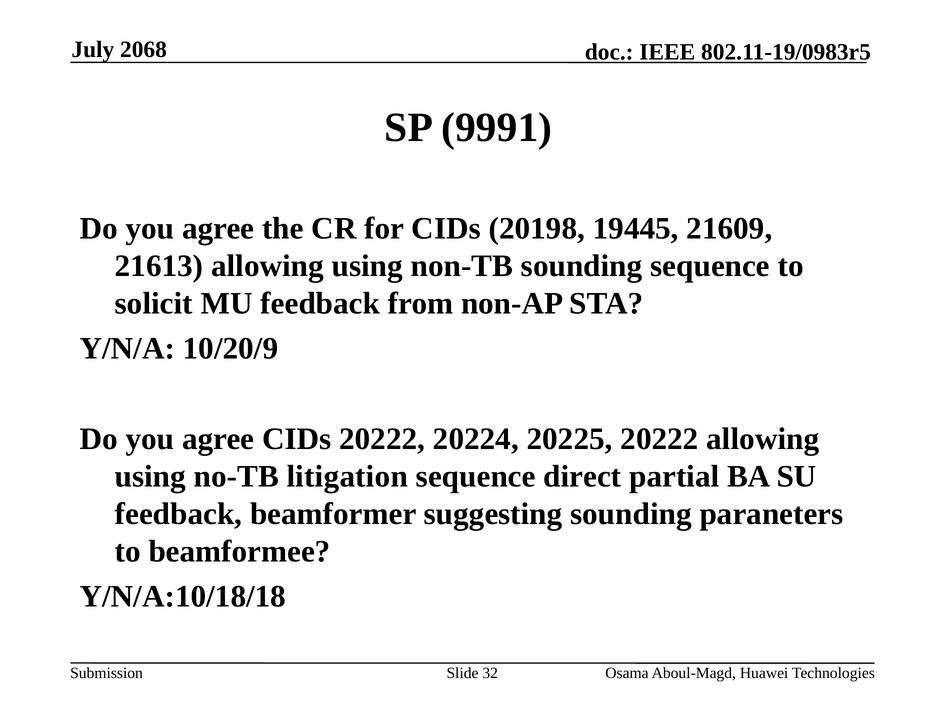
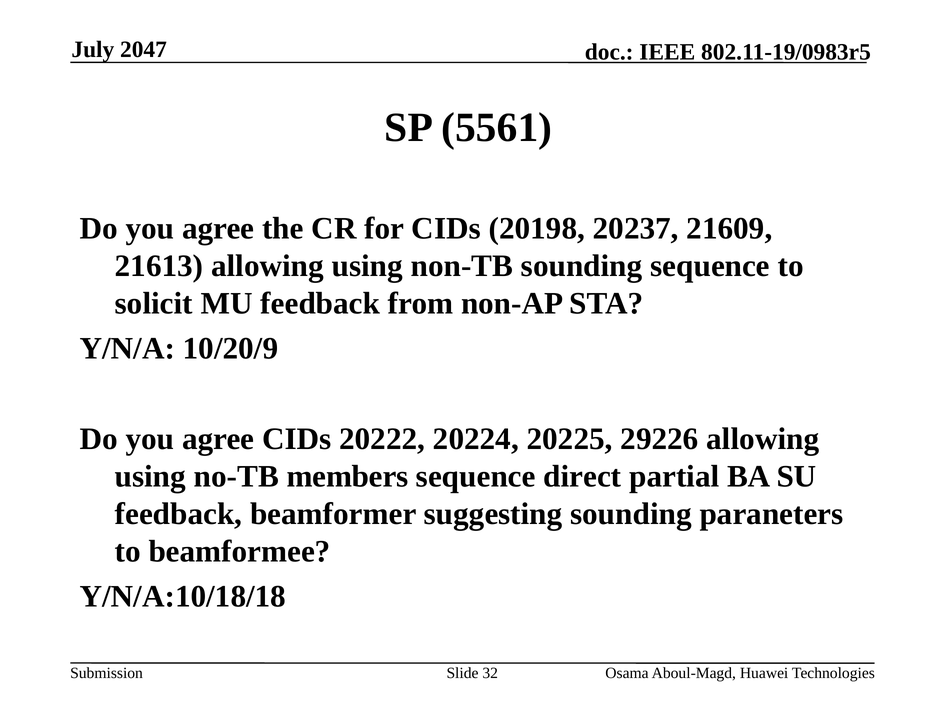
2068: 2068 -> 2047
9991: 9991 -> 5561
19445: 19445 -> 20237
20225 20222: 20222 -> 29226
litigation: litigation -> members
